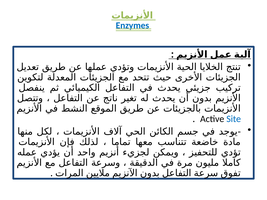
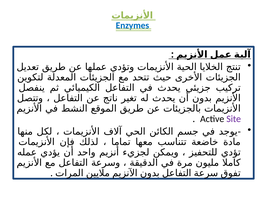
Site colour: blue -> purple
